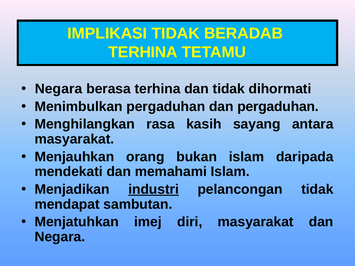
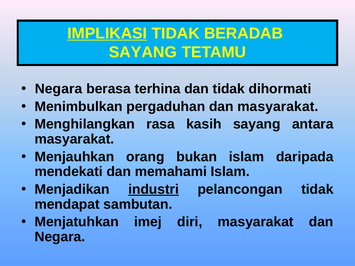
IMPLIKASI underline: none -> present
TERHINA at (143, 52): TERHINA -> SAYANG
dan pergaduhan: pergaduhan -> masyarakat
